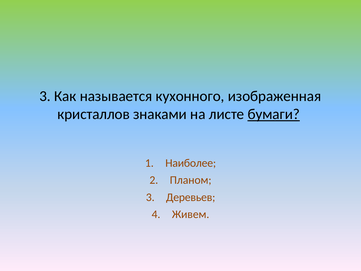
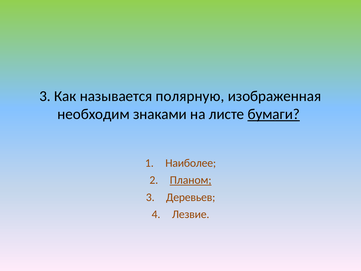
кухонного: кухонного -> полярную
кристаллов: кристаллов -> необходим
Планом underline: none -> present
Живем: Живем -> Лезвие
